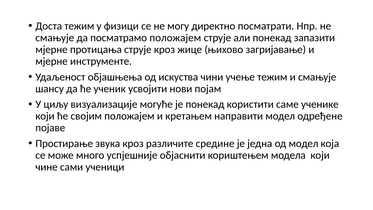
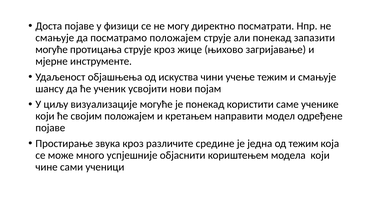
Доста тежим: тежим -> појаве
мјерне at (52, 49): мјерне -> могуће
од модел: модел -> тежим
